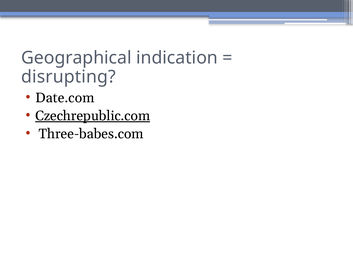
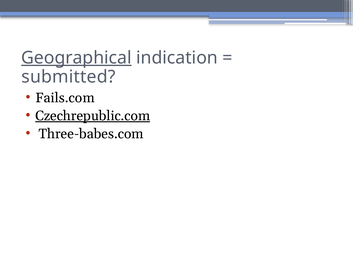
Geographical underline: none -> present
disrupting: disrupting -> submitted
Date.com: Date.com -> Fails.com
